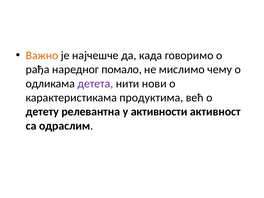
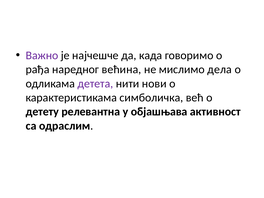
Важно colour: orange -> purple
помало: помало -> већина
чему: чему -> дела
продуктима: продуктима -> симболичка
активности: активности -> објашњава
